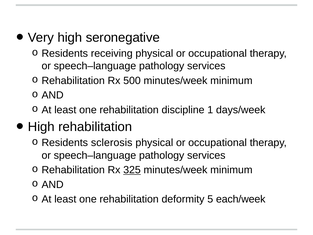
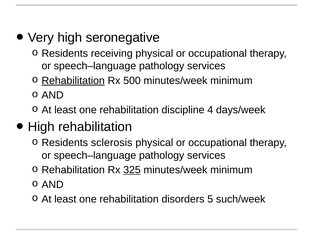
Rehabilitation at (73, 81) underline: none -> present
1: 1 -> 4
deformity: deformity -> disorders
each/week: each/week -> such/week
